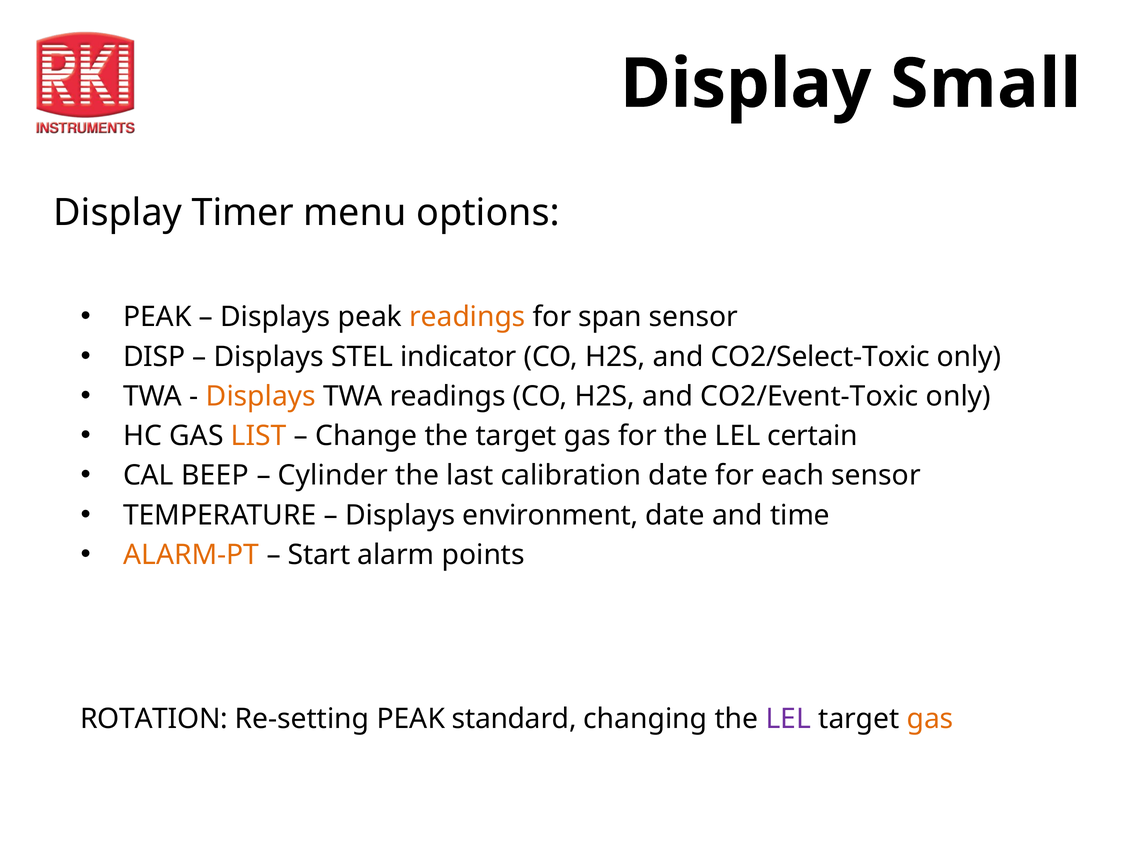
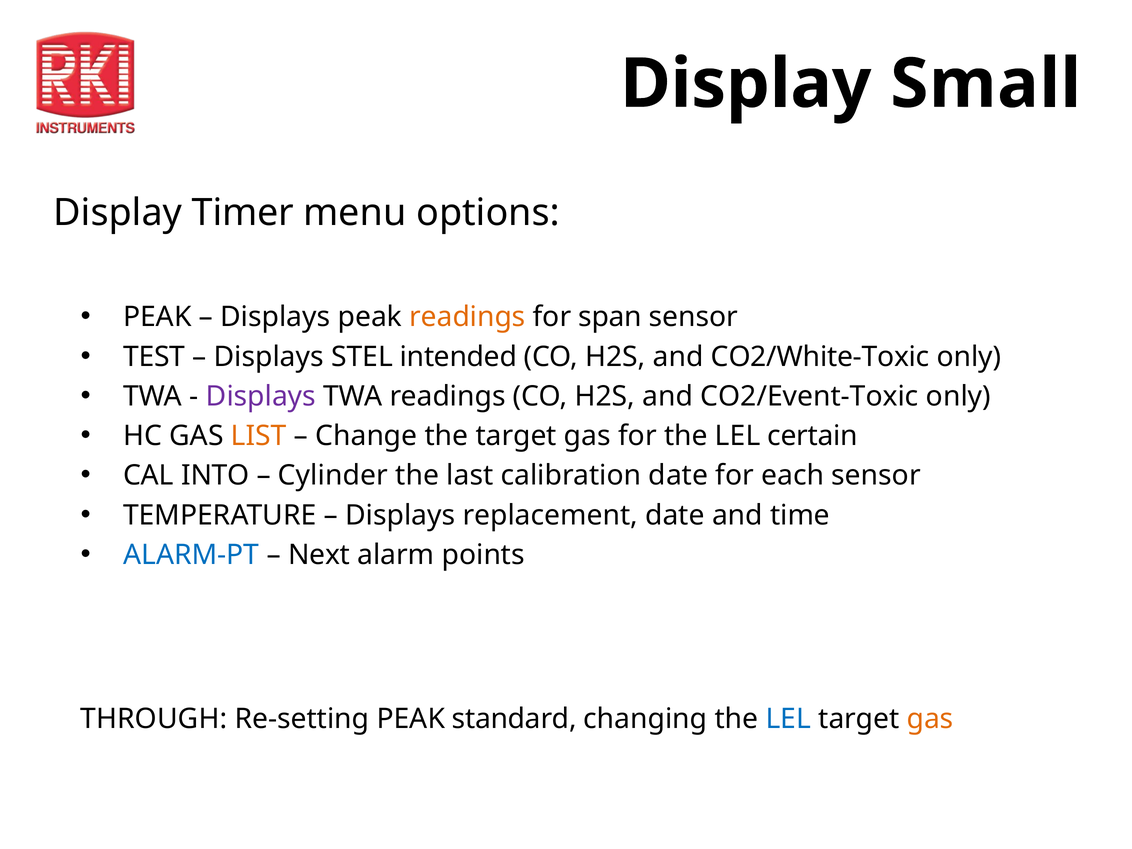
DISP: DISP -> TEST
indicator: indicator -> intended
CO2/Select-Toxic: CO2/Select-Toxic -> CO2/White-Toxic
Displays at (261, 396) colour: orange -> purple
BEEP: BEEP -> INTO
environment: environment -> replacement
ALARM-PT colour: orange -> blue
Start: Start -> Next
ROTATION: ROTATION -> THROUGH
LEL at (788, 719) colour: purple -> blue
